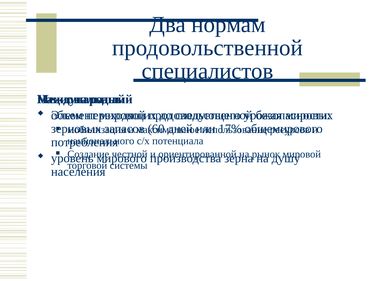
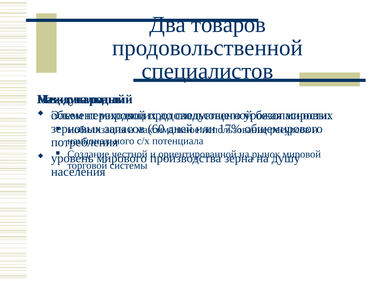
нормам: нормам -> товаров
